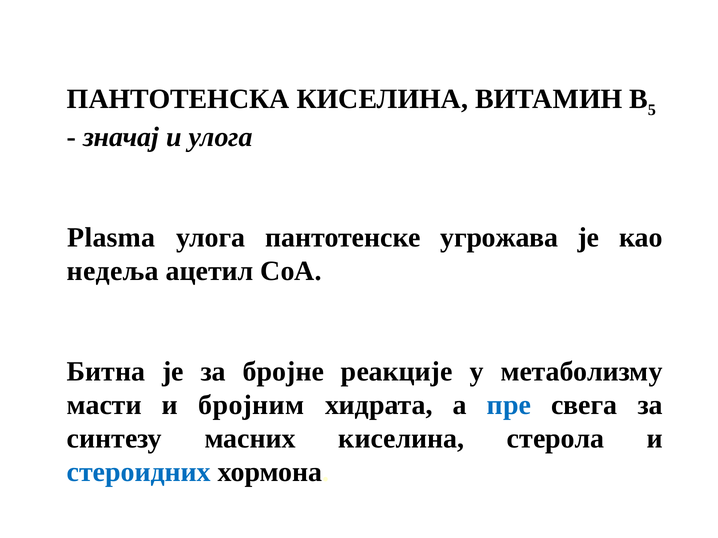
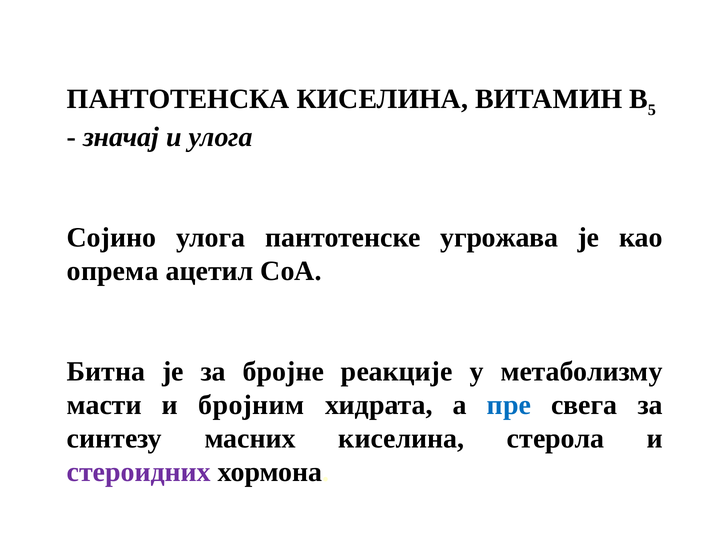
Plasma: Plasma -> Сојино
недеља: недеља -> опрема
стероидних colour: blue -> purple
